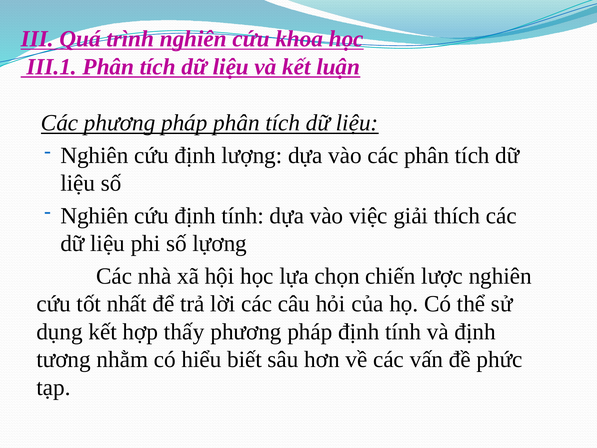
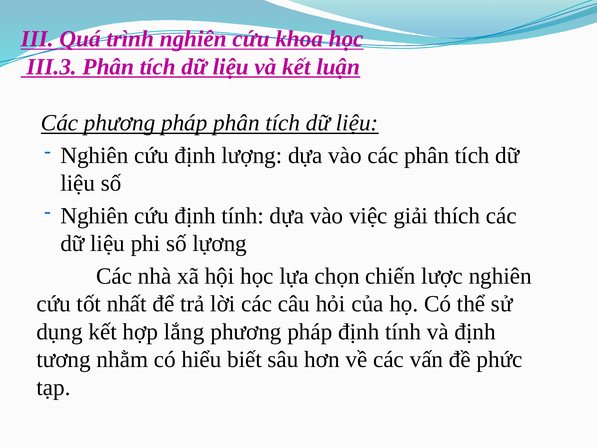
III.1: III.1 -> III.3
thấy: thấy -> lắng
